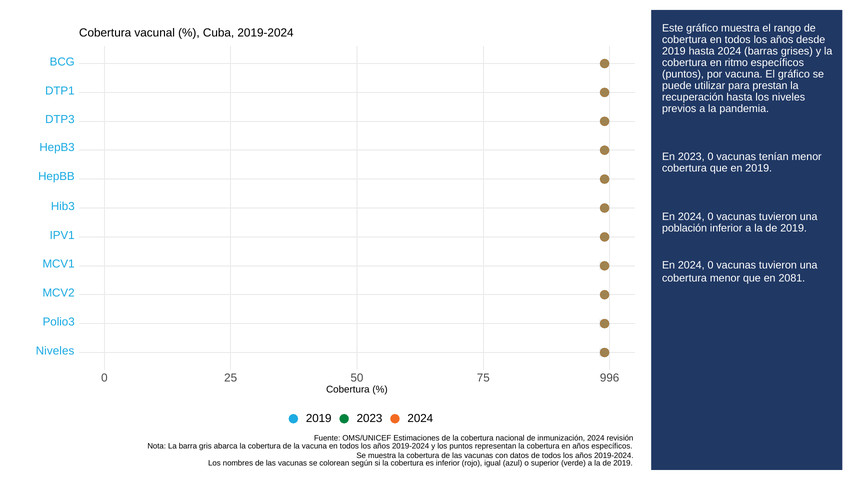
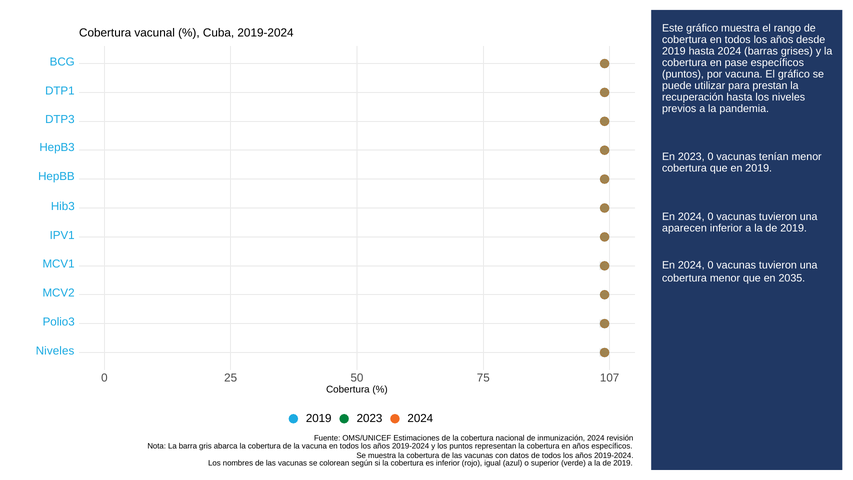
ritmo: ritmo -> pase
población: población -> aparecen
2081: 2081 -> 2035
996: 996 -> 107
